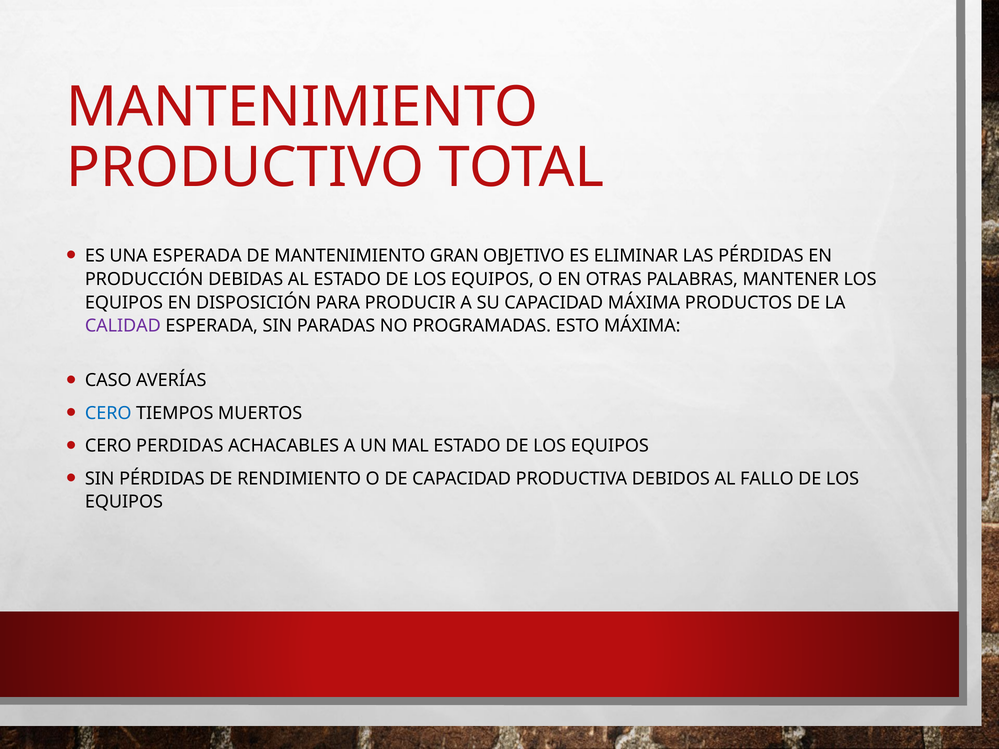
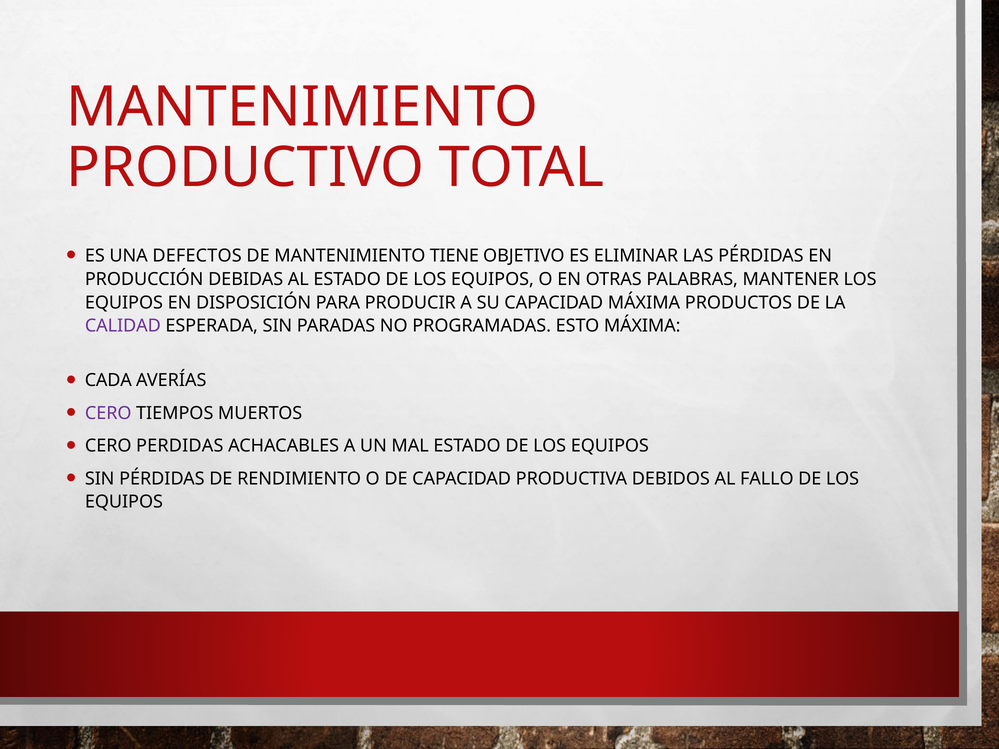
UNA ESPERADA: ESPERADA -> DEFECTOS
GRAN: GRAN -> TIENE
CASO: CASO -> CADA
CERO at (108, 413) colour: blue -> purple
